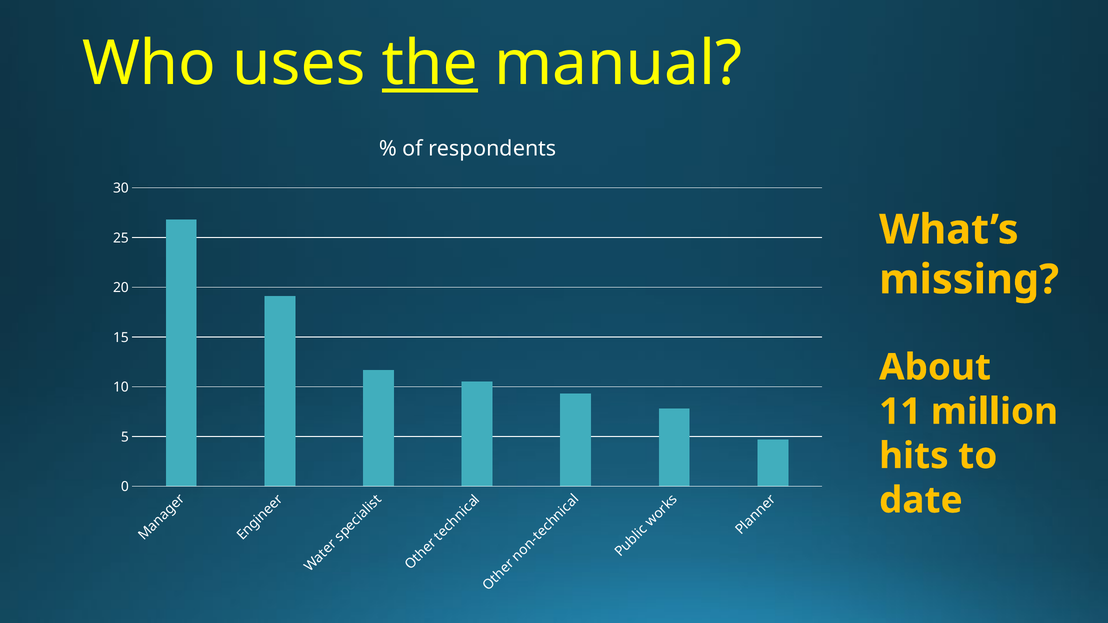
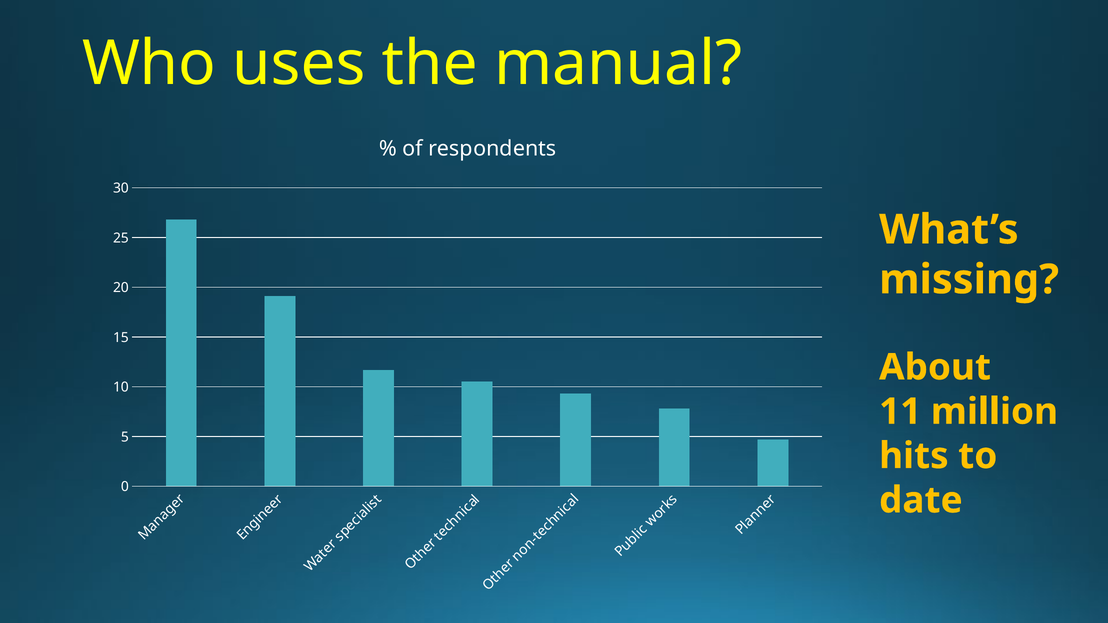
the underline: present -> none
